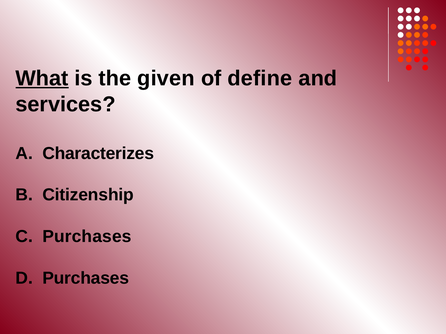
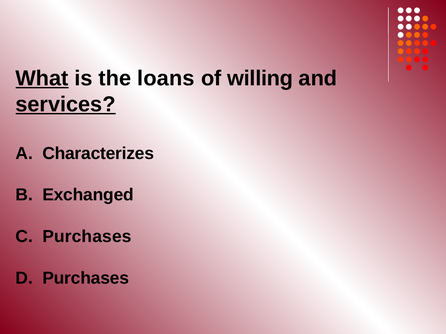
given: given -> loans
define: define -> willing
services underline: none -> present
Citizenship: Citizenship -> Exchanged
